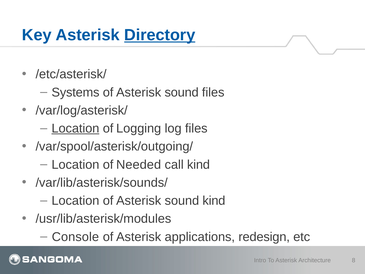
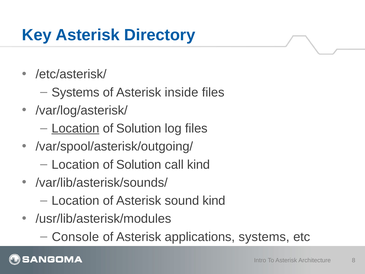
Directory underline: present -> none
sound at (182, 92): sound -> inside
Logging at (139, 128): Logging -> Solution
Needed at (139, 164): Needed -> Solution
applications redesign: redesign -> systems
